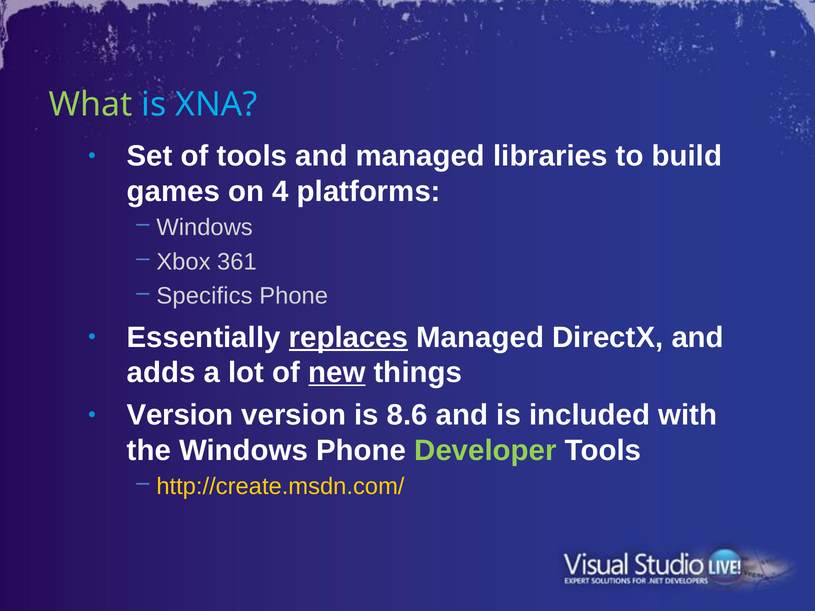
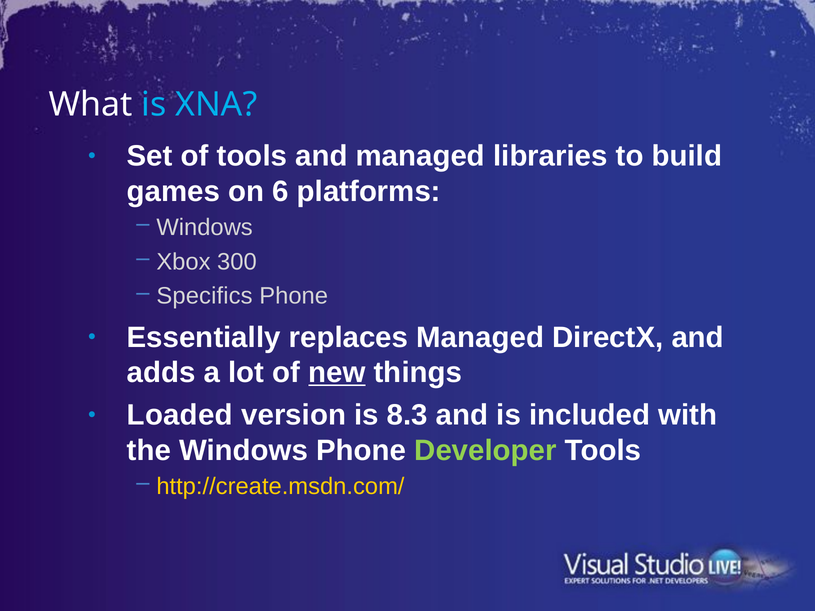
What colour: light green -> white
4: 4 -> 6
361: 361 -> 300
replaces underline: present -> none
Version at (180, 415): Version -> Loaded
8.6: 8.6 -> 8.3
